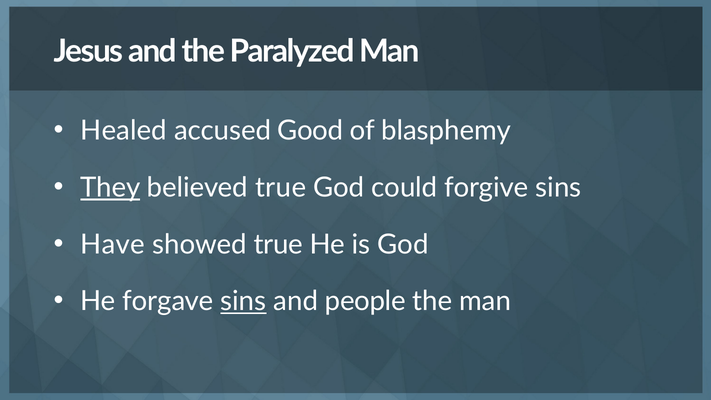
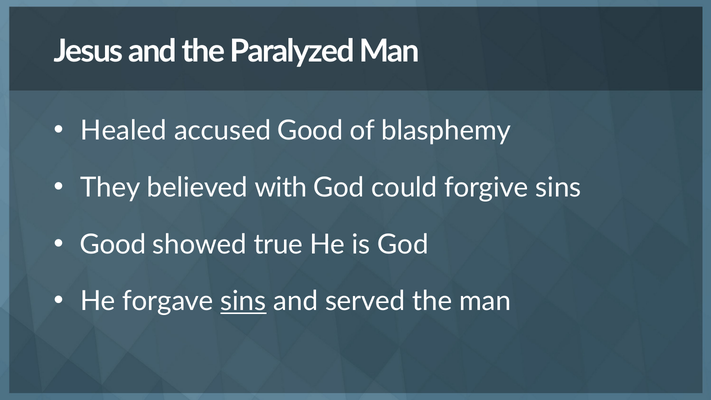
They underline: present -> none
believed true: true -> with
Have at (113, 244): Have -> Good
people: people -> served
